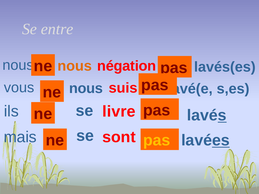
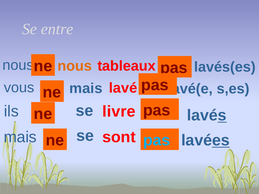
négation: négation -> tableaux
vous nous: nous -> mais
suis: suis -> lavé
pas at (157, 141) colour: yellow -> light blue
